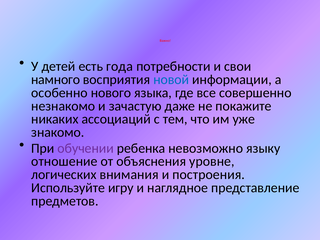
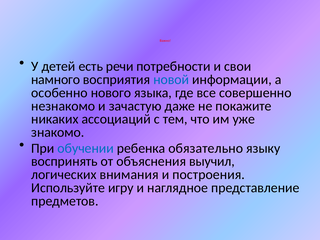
года: года -> речи
обучении colour: purple -> blue
невозможно: невозможно -> обязательно
отношение: отношение -> воспринять
уровне: уровне -> выучил
